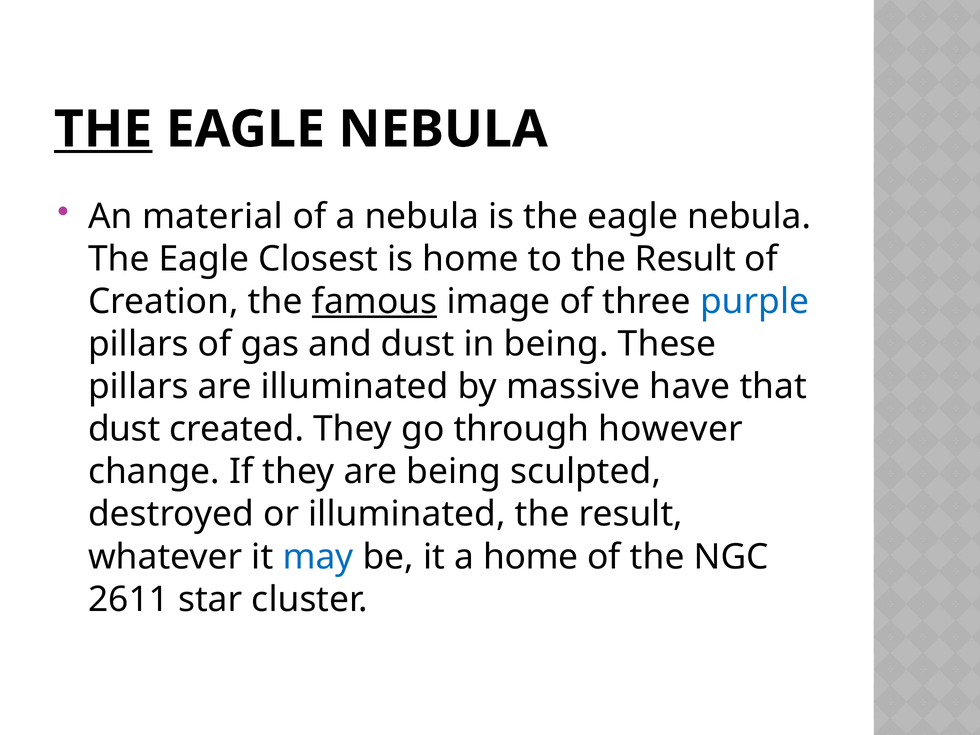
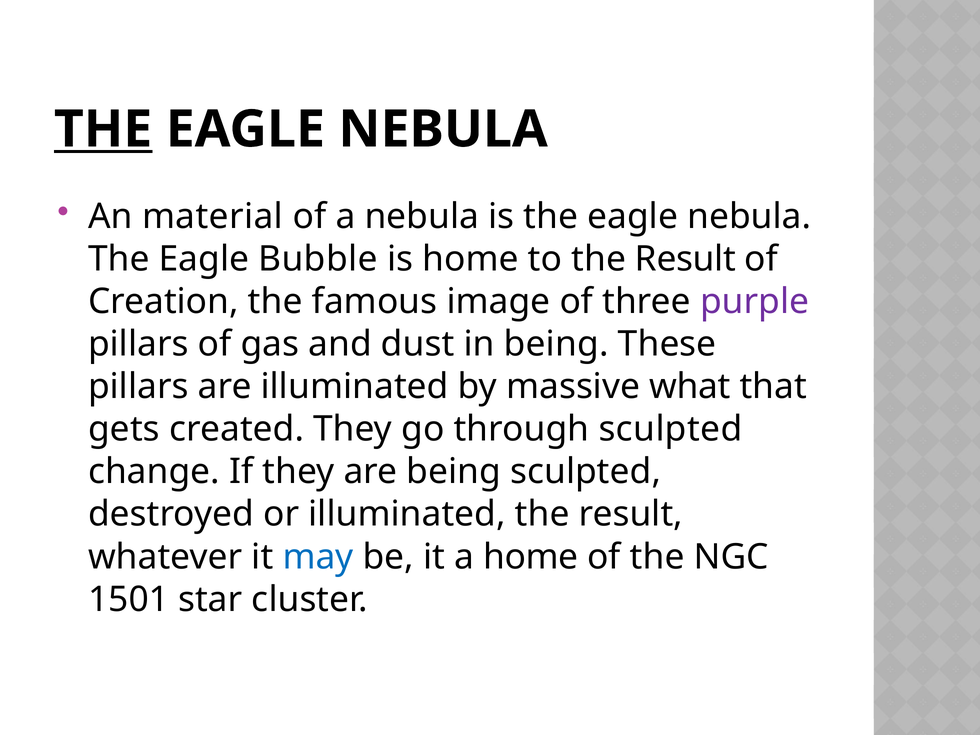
Closest: Closest -> Bubble
famous underline: present -> none
purple colour: blue -> purple
have: have -> what
dust at (124, 429): dust -> gets
through however: however -> sculpted
2611: 2611 -> 1501
